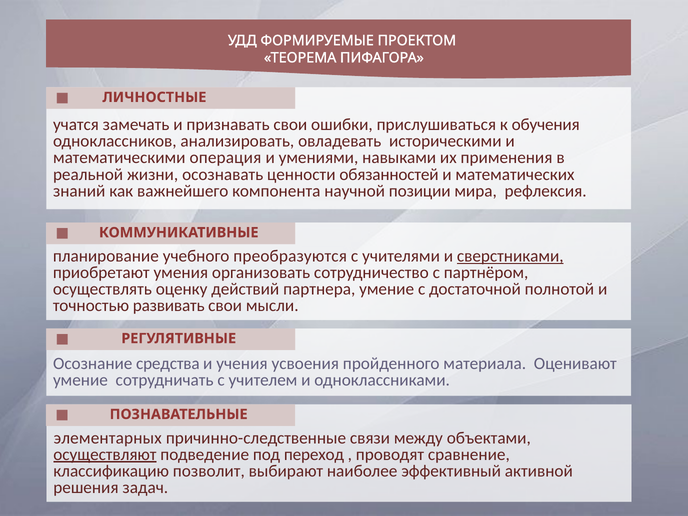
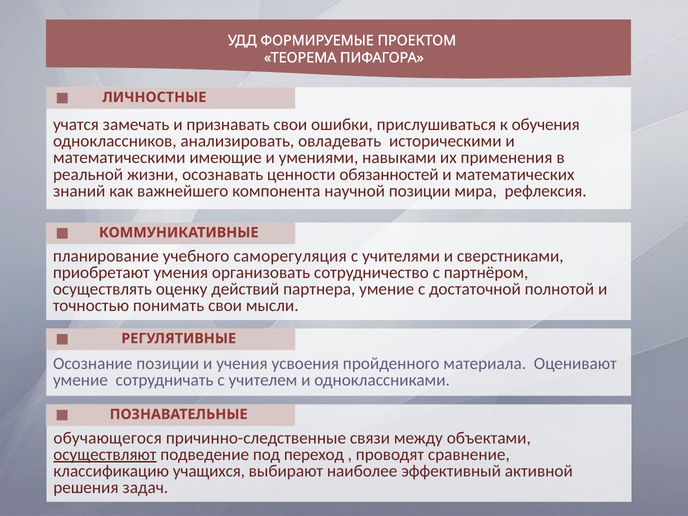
операция: операция -> имеющие
преобразуются: преобразуются -> саморегуляция
сверстниками underline: present -> none
развивать: развивать -> понимать
Осознание средства: средства -> позиции
элементарных: элементарных -> обучающегося
позволит: позволит -> учащихся
